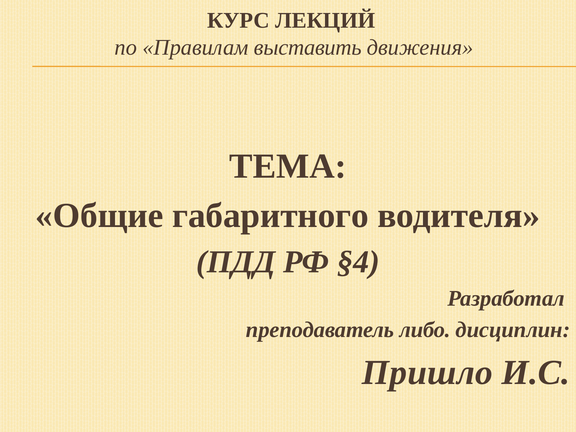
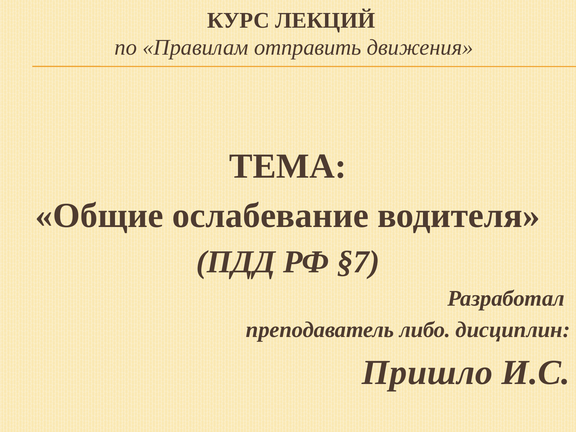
выставить: выставить -> отправить
габаритного: габаритного -> ослабевание
§4: §4 -> §7
